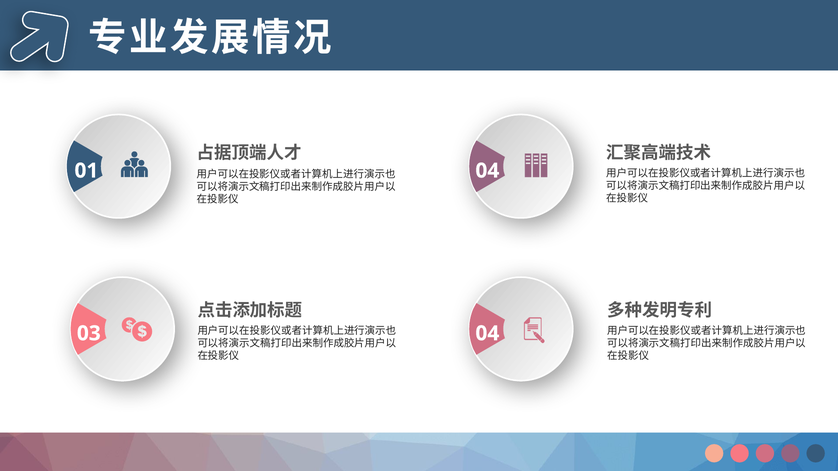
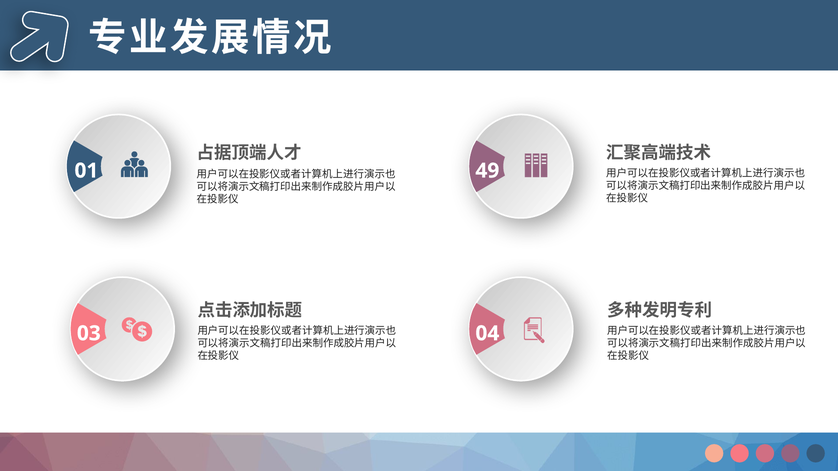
01 04: 04 -> 49
